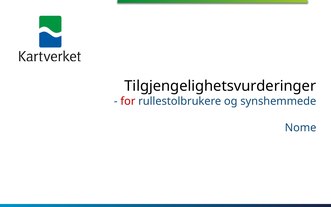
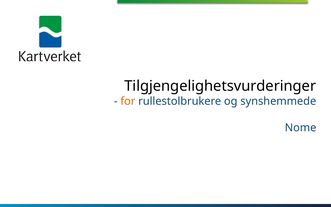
for colour: red -> orange
